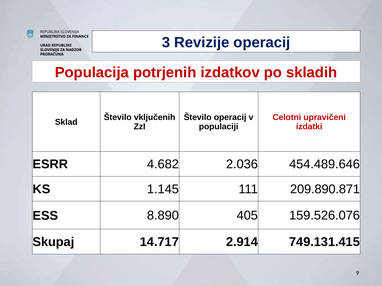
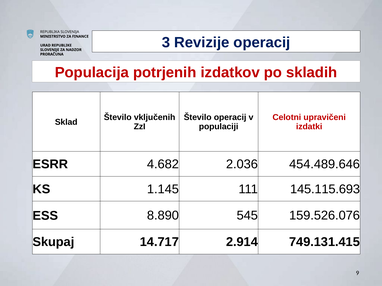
209.890.871: 209.890.871 -> 145.115.693
405: 405 -> 545
